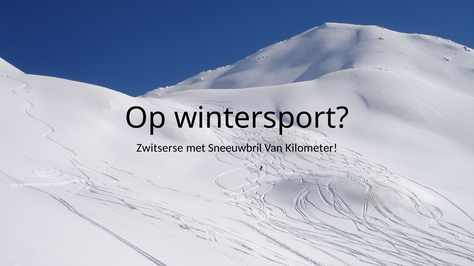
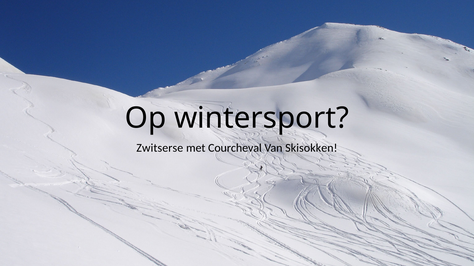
Sneeuwbril: Sneeuwbril -> Courcheval
Kilometer: Kilometer -> Skisokken
